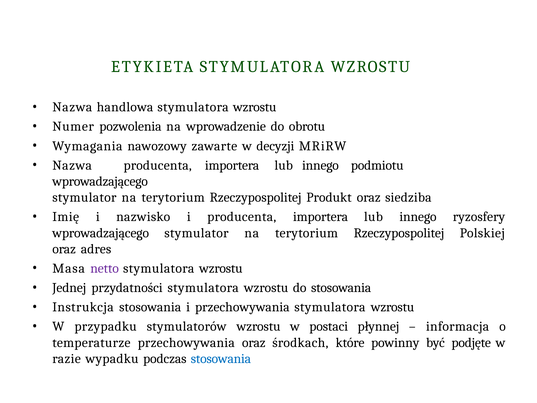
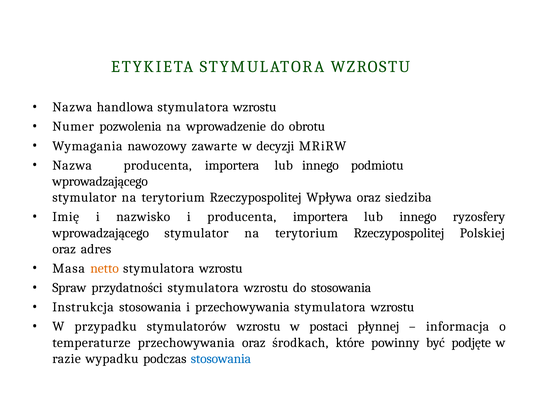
Produkt: Produkt -> Wpływa
netto colour: purple -> orange
Jednej: Jednej -> Spraw
